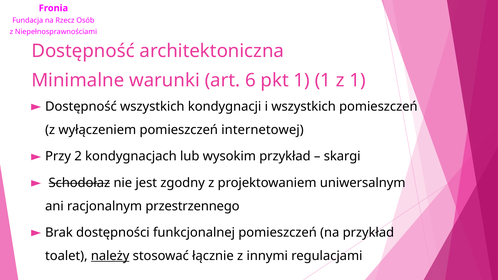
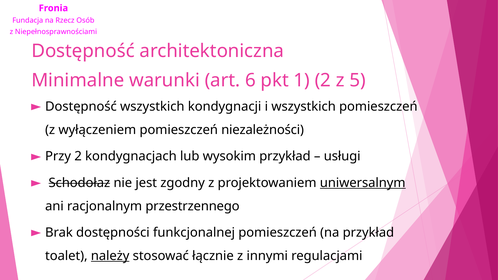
1 1: 1 -> 2
z 1: 1 -> 5
internetowej: internetowej -> niezależności
skargi: skargi -> usługi
uniwersalnym underline: none -> present
